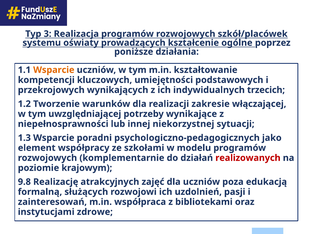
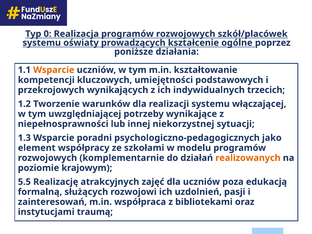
3: 3 -> 0
realizacji zakresie: zakresie -> systemu
realizowanych colour: red -> orange
9.8: 9.8 -> 5.5
zdrowe: zdrowe -> traumą
